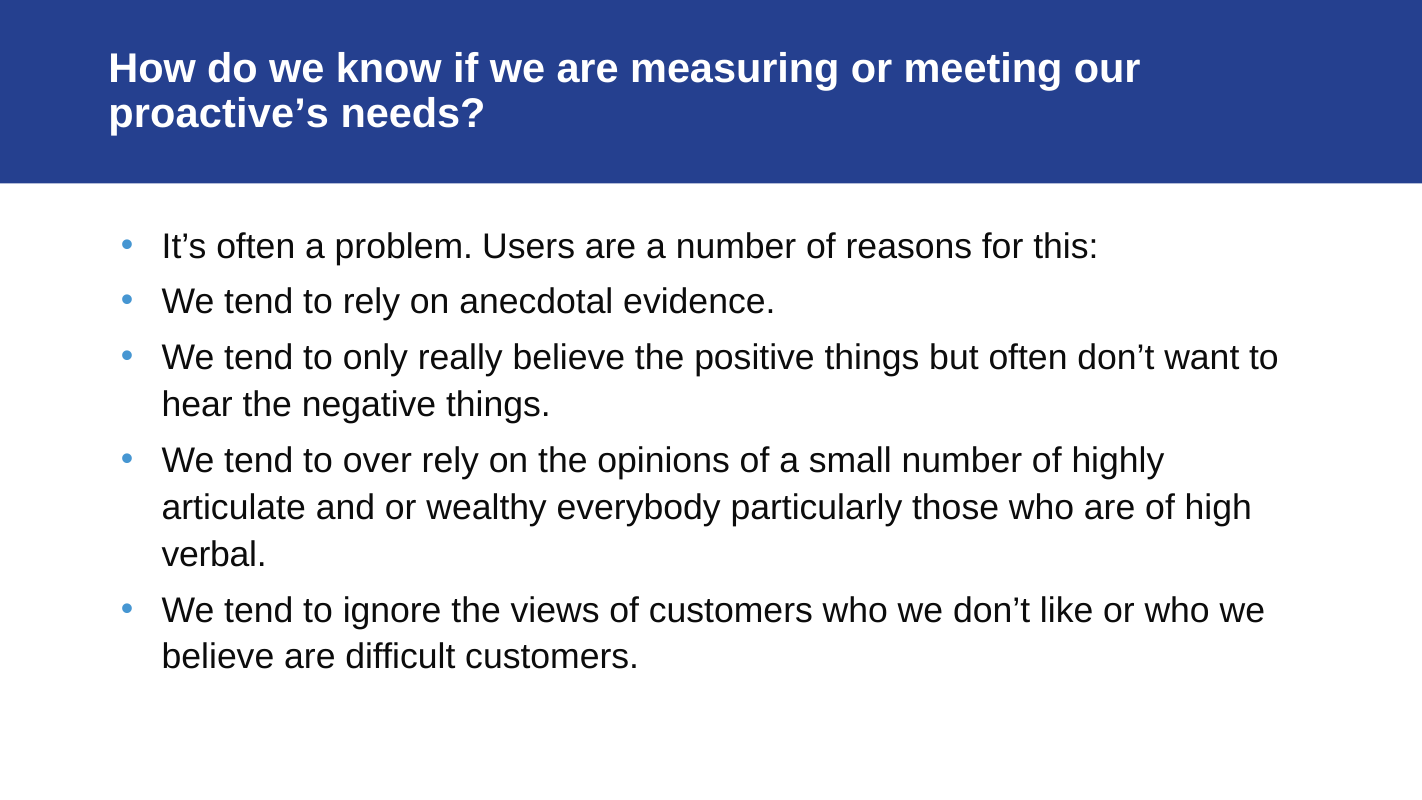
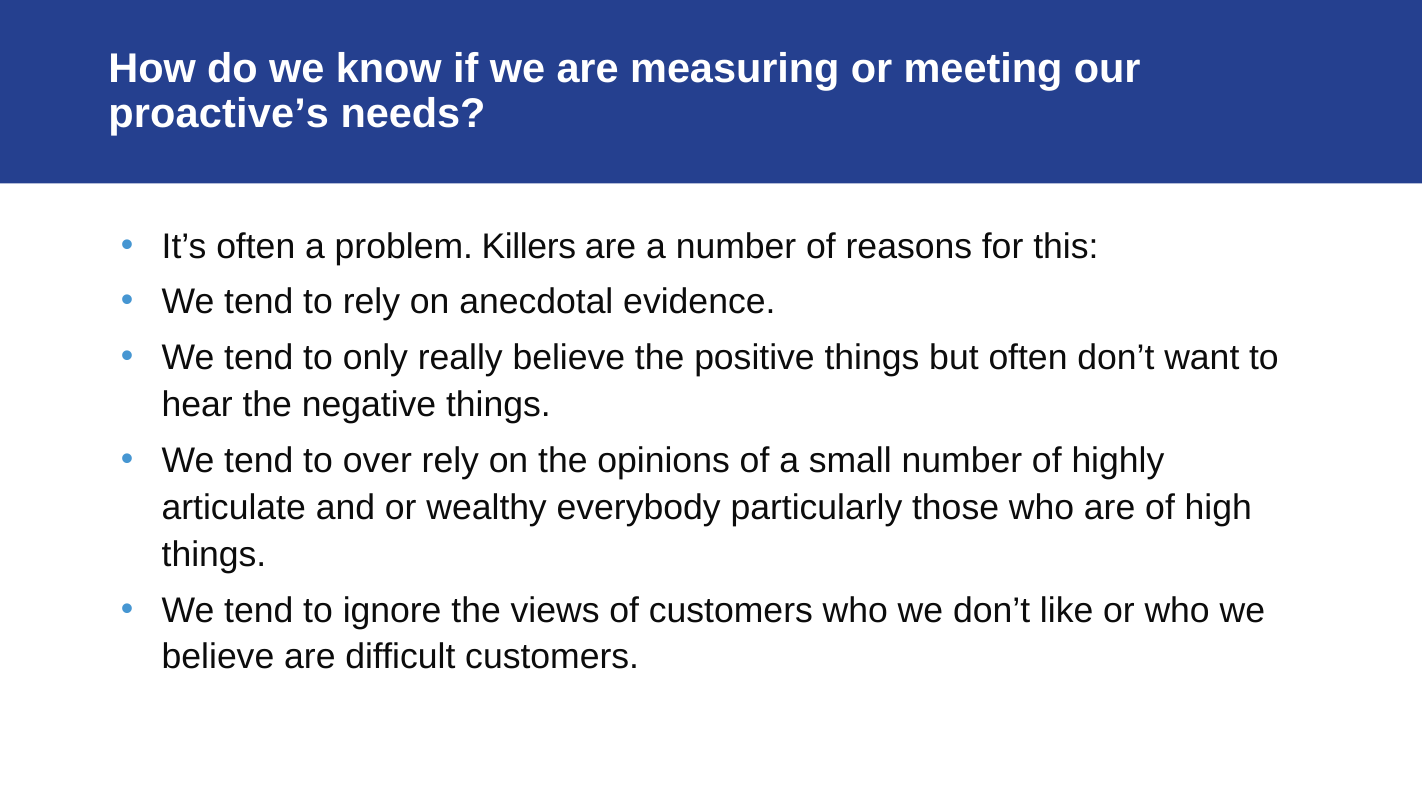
Users: Users -> Killers
verbal at (214, 554): verbal -> things
